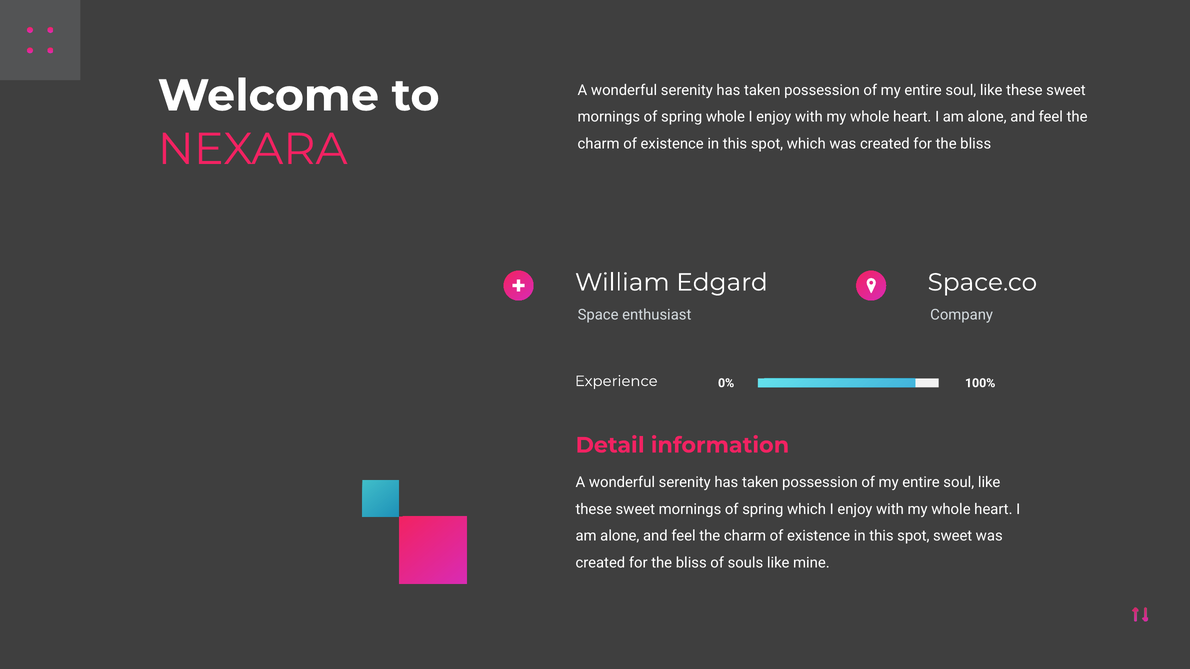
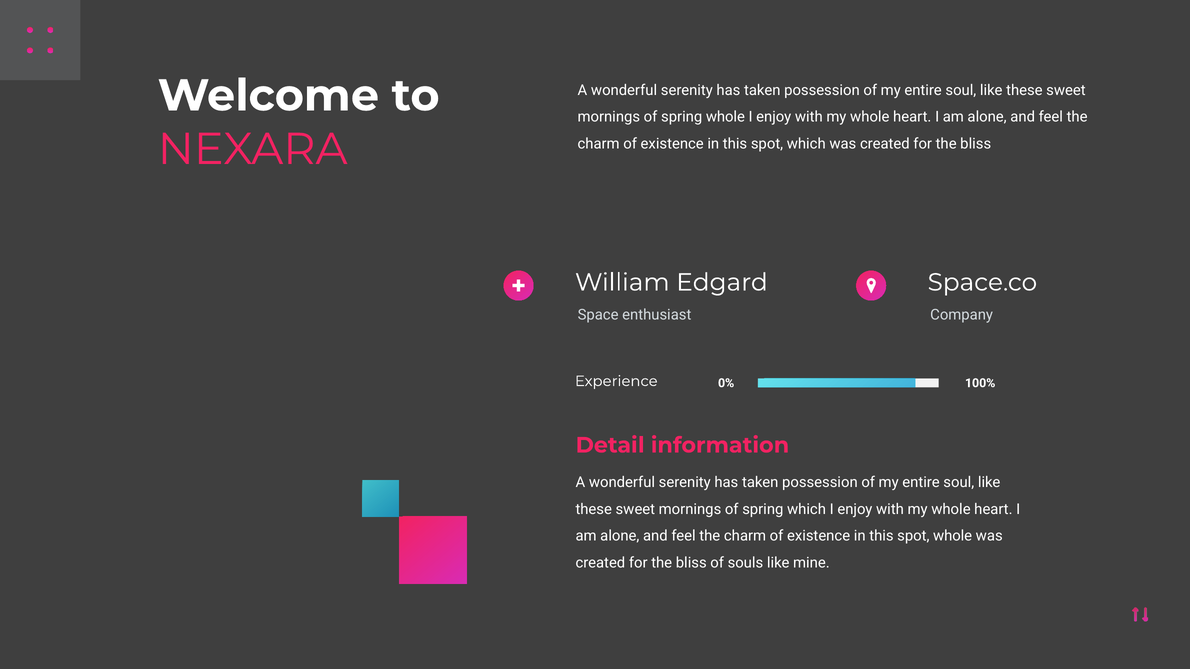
spot sweet: sweet -> whole
